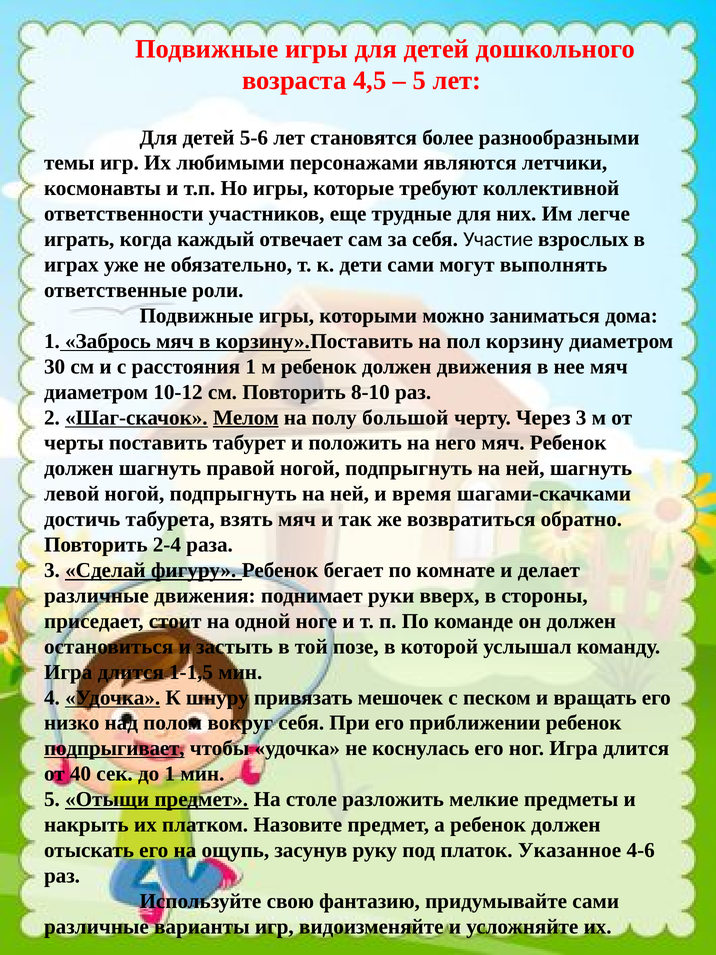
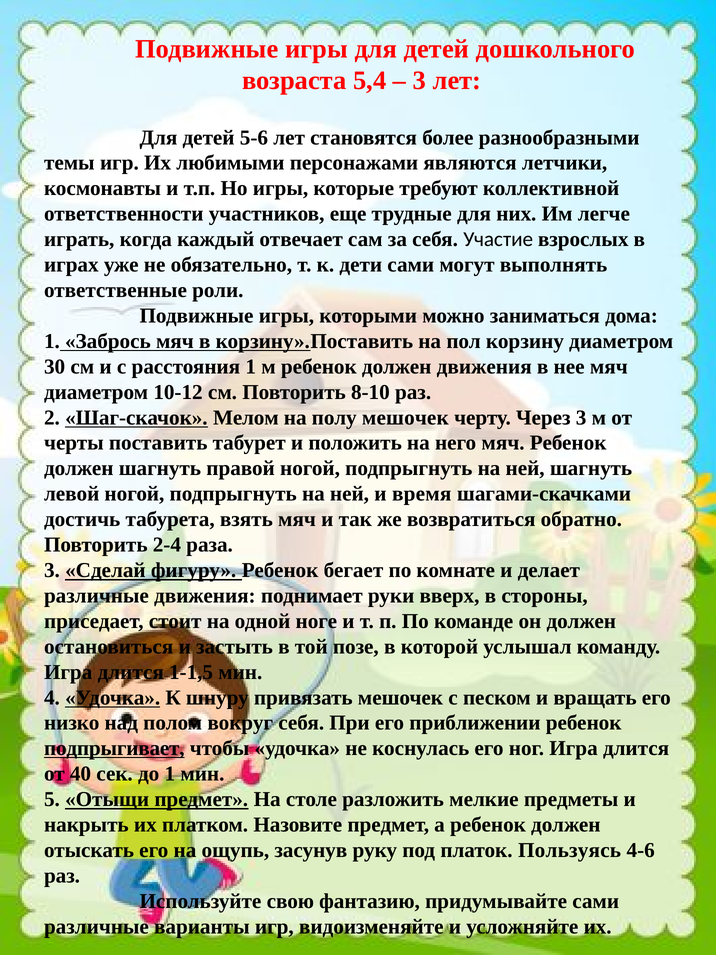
4,5: 4,5 -> 5,4
5 at (420, 81): 5 -> 3
Мелом underline: present -> none
полу большой: большой -> мешочек
Указанное: Указанное -> Пользуясь
